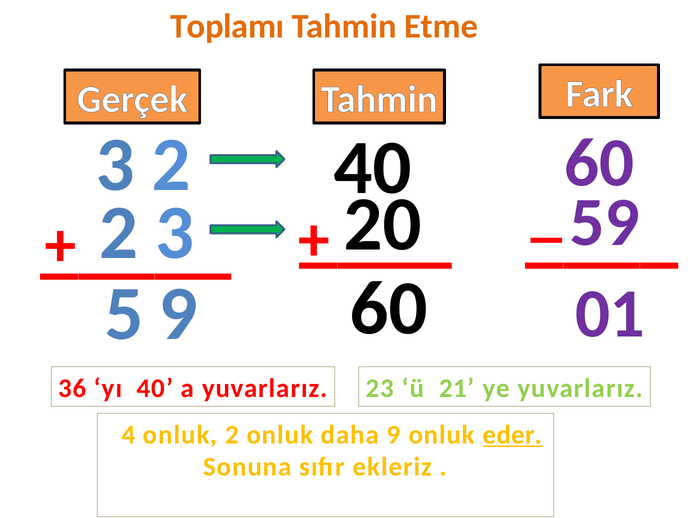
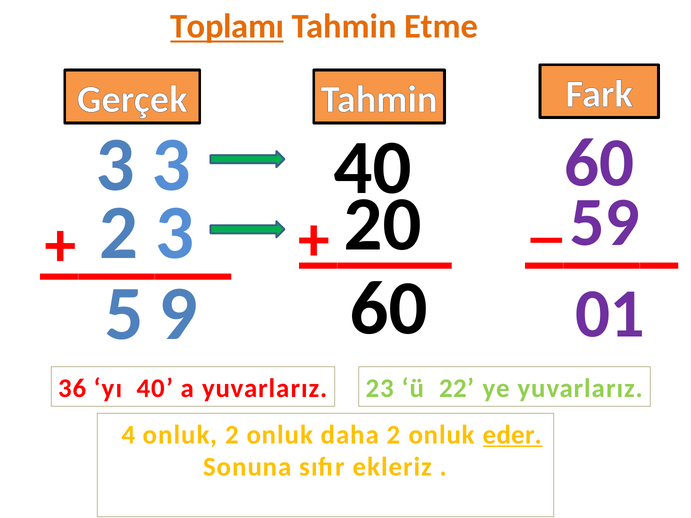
Toplamı underline: none -> present
3 2: 2 -> 3
21: 21 -> 22
daha 9: 9 -> 2
